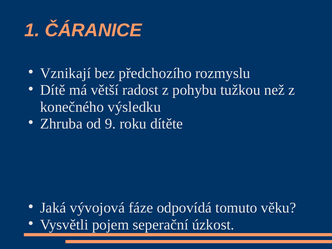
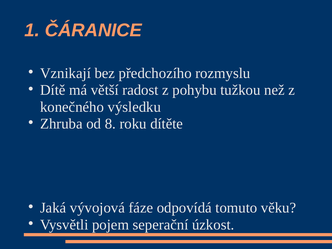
9: 9 -> 8
